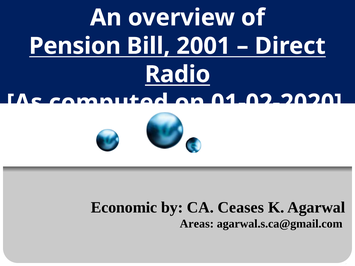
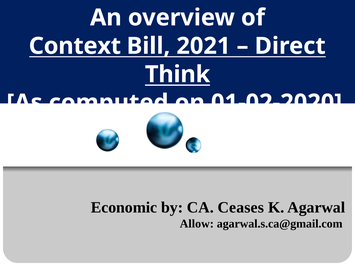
Pension: Pension -> Context
2001: 2001 -> 2021
Radio: Radio -> Think
Areas: Areas -> Allow
